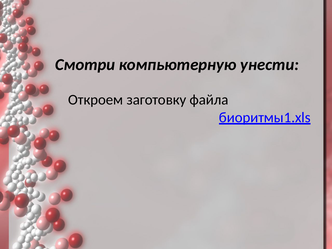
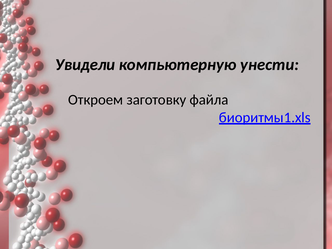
Смотри: Смотри -> Увидели
